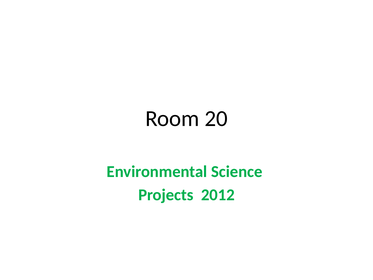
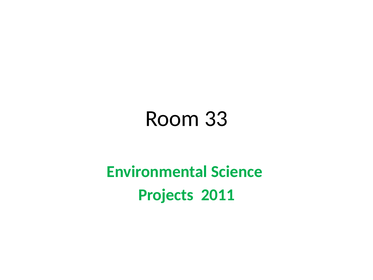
20: 20 -> 33
2012: 2012 -> 2011
